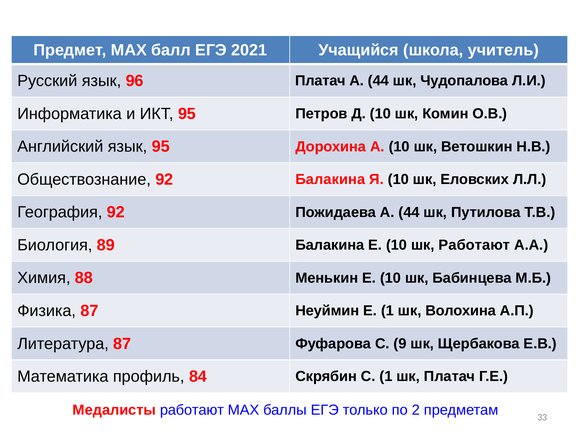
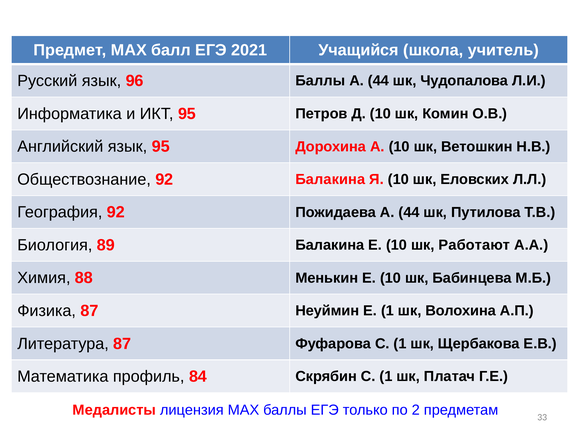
96 Платач: Платач -> Баллы
Фуфарова С 9: 9 -> 1
Медалисты работают: работают -> лицензия
